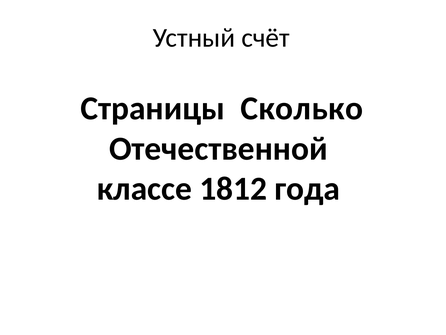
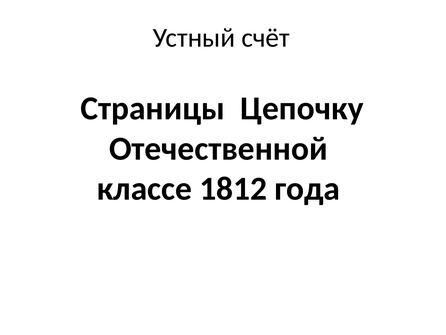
Сколько: Сколько -> Цепочку
